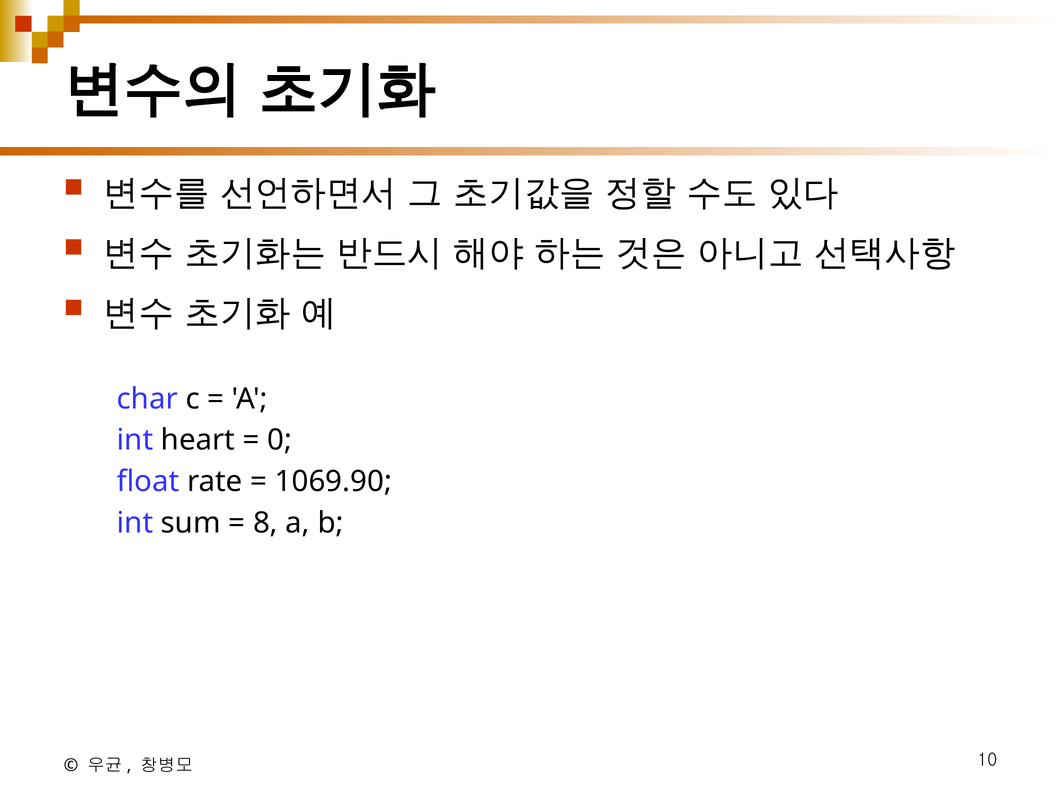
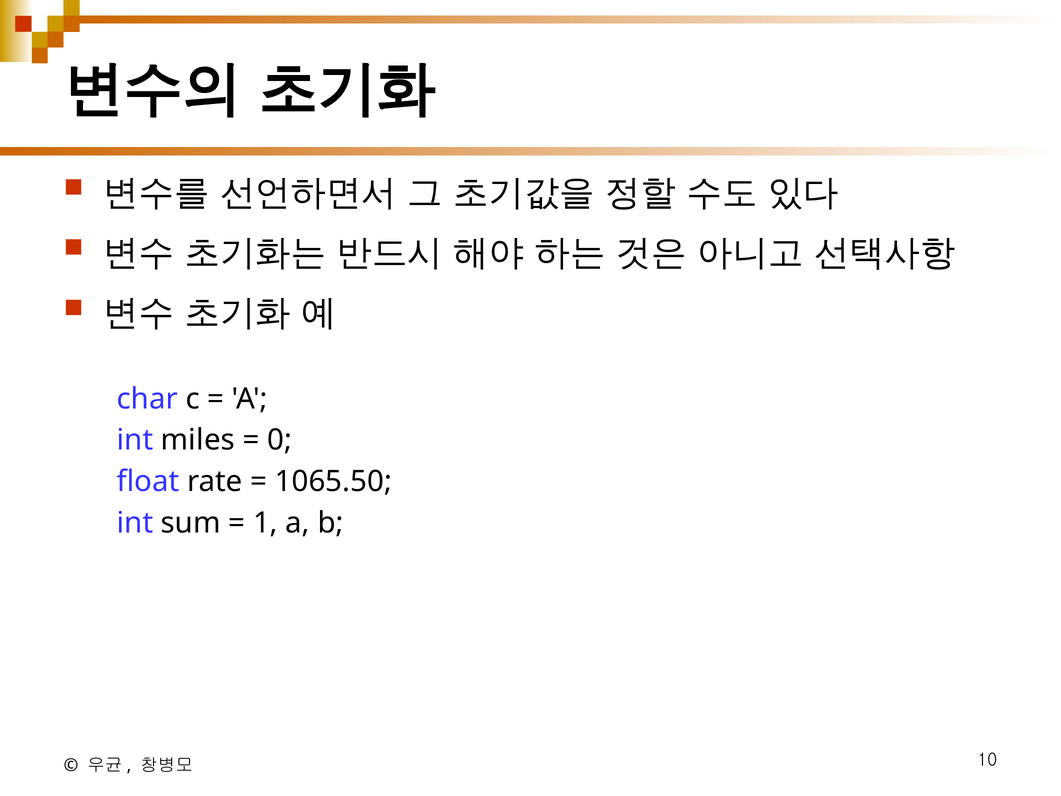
heart: heart -> miles
1069.90: 1069.90 -> 1065.50
8: 8 -> 1
